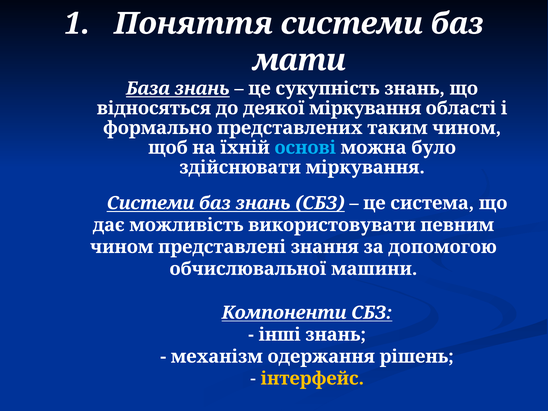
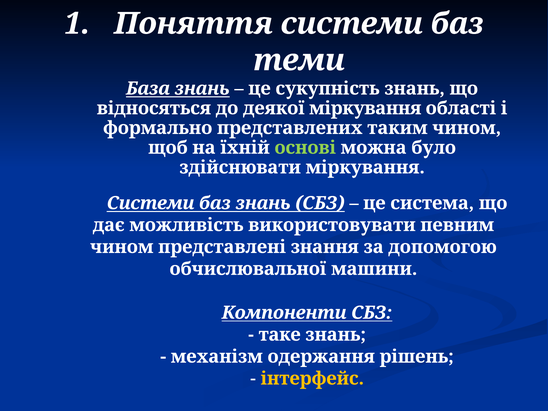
мати: мати -> теми
основі colour: light blue -> light green
інші: інші -> таке
